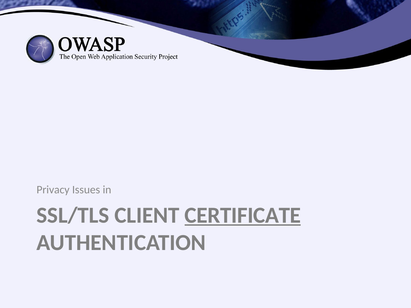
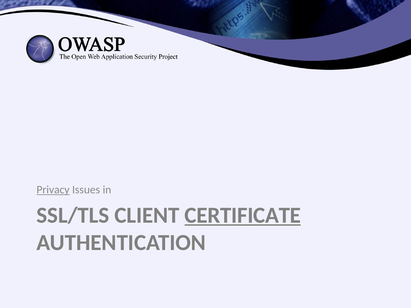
Privacy underline: none -> present
